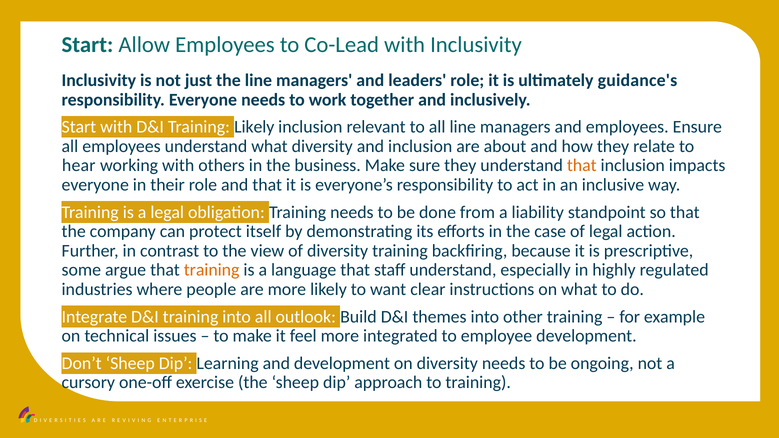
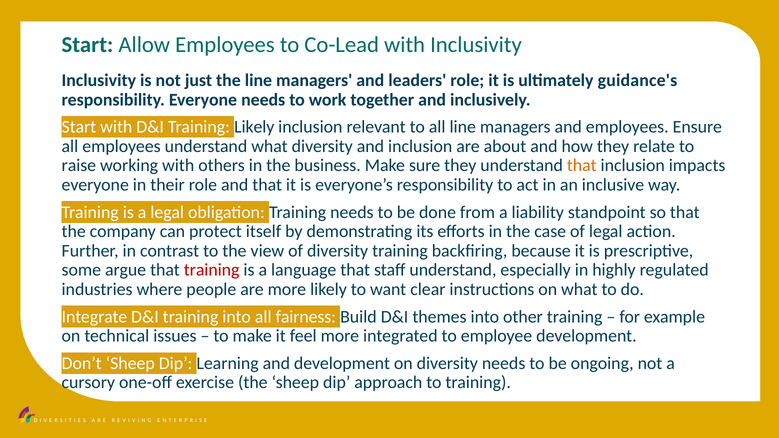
hear: hear -> raise
training at (212, 270) colour: orange -> red
outlook: outlook -> fairness
